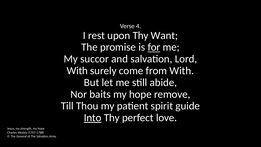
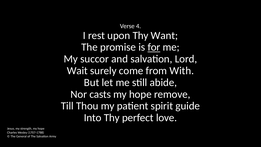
With at (77, 71): With -> Wait
baits: baits -> casts
Into underline: present -> none
